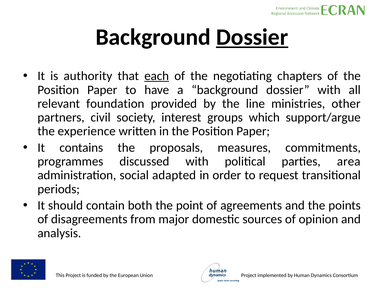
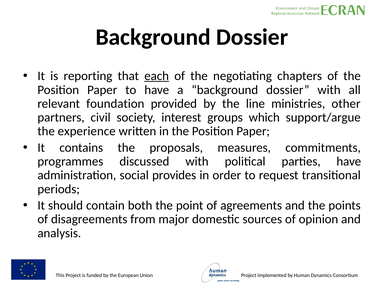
Dossier at (252, 37) underline: present -> none
authority: authority -> reporting
parties area: area -> have
adapted: adapted -> provides
